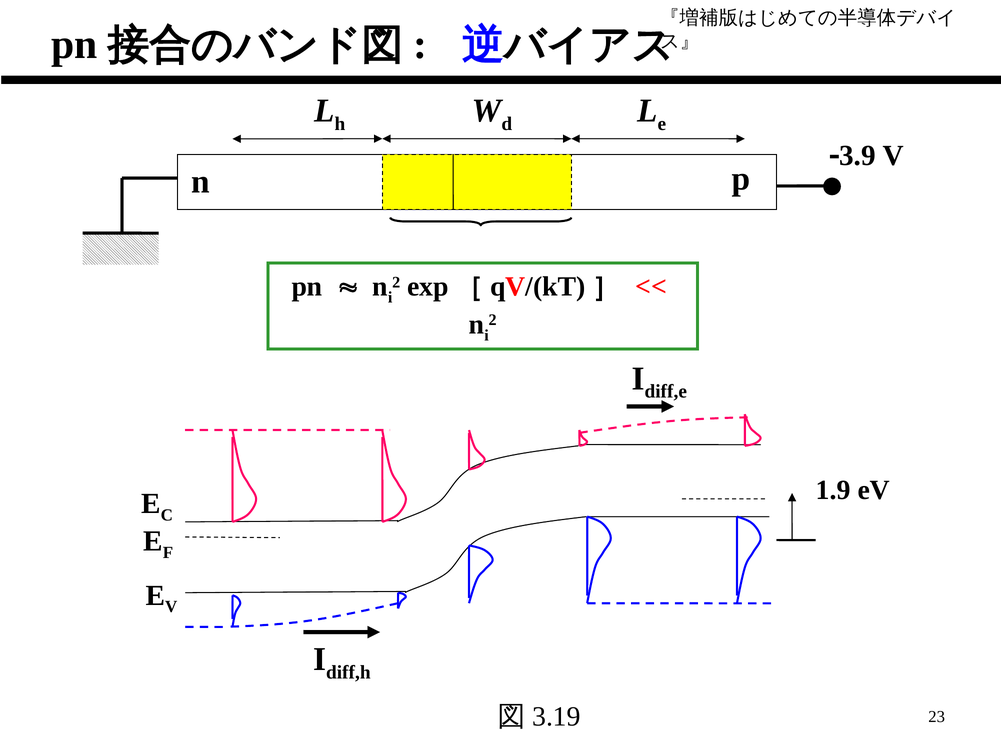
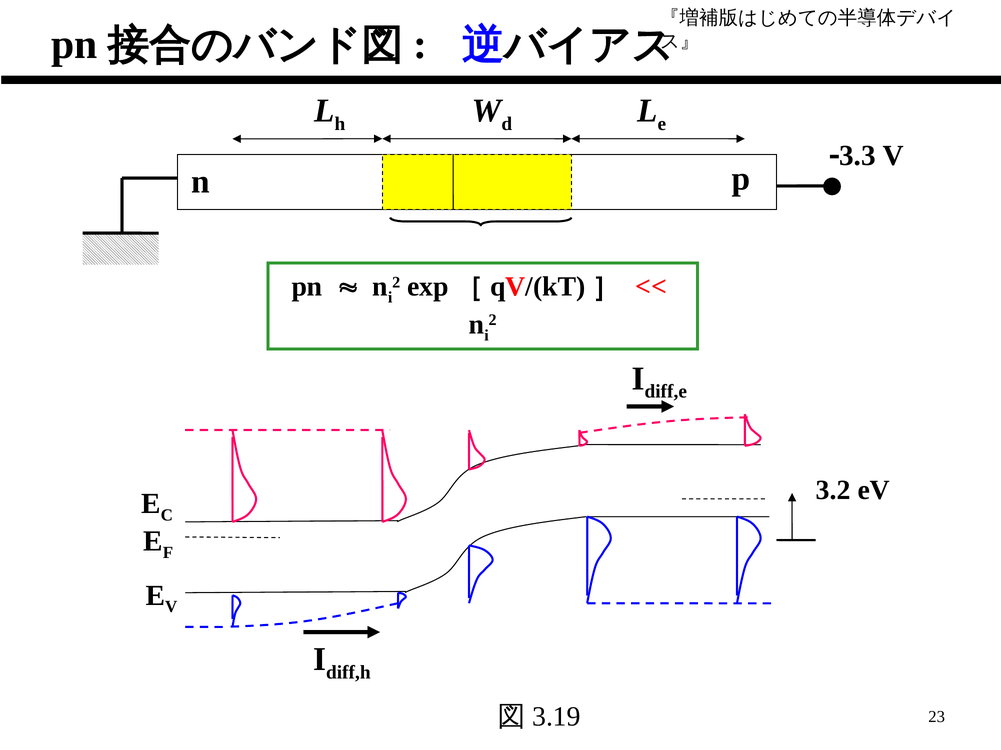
3.9: 3.9 -> 3.3
1.9: 1.9 -> 3.2
